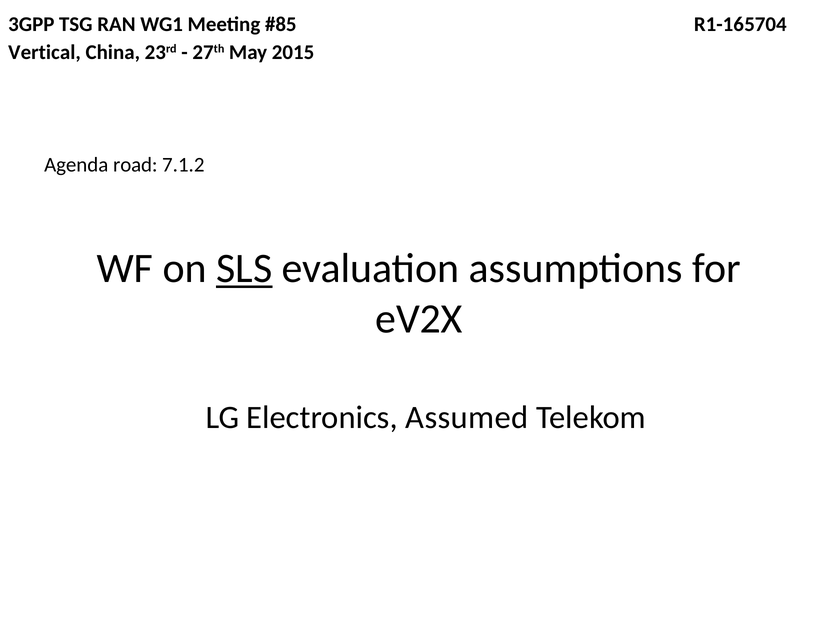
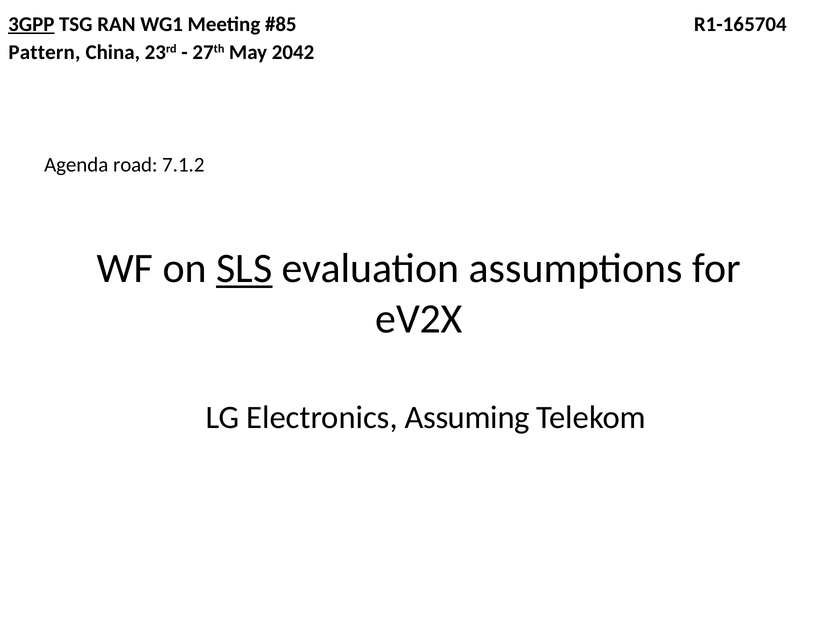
3GPP underline: none -> present
Vertical: Vertical -> Pattern
2015: 2015 -> 2042
Assumed: Assumed -> Assuming
